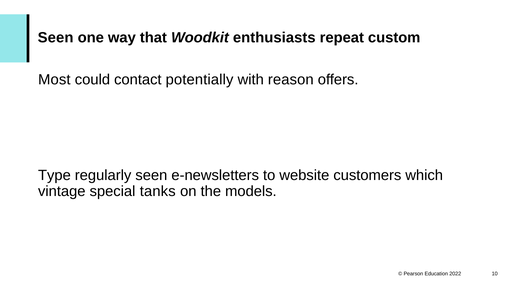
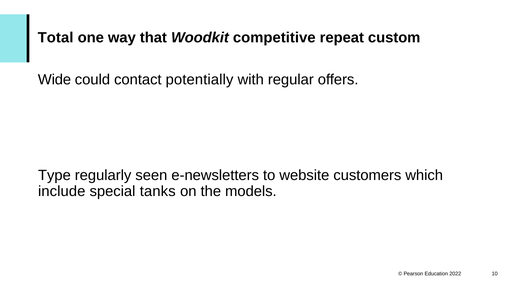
Seen at (56, 37): Seen -> Total
enthusiasts: enthusiasts -> competitive
Most: Most -> Wide
reason: reason -> regular
vintage: vintage -> include
